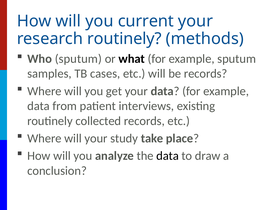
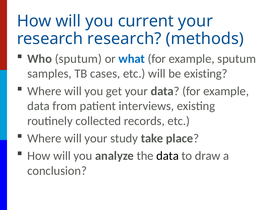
research routinely: routinely -> research
what colour: black -> blue
be records: records -> existing
